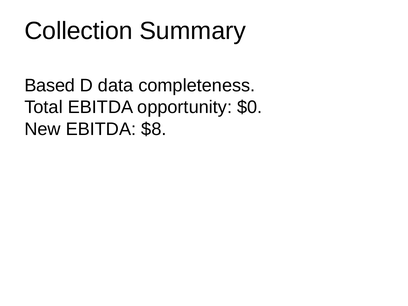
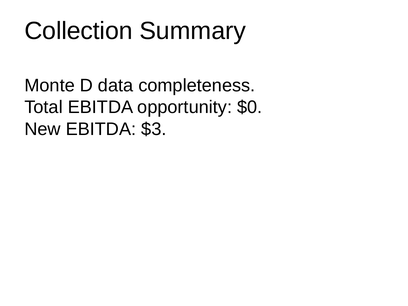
Based: Based -> Monte
$8: $8 -> $3
